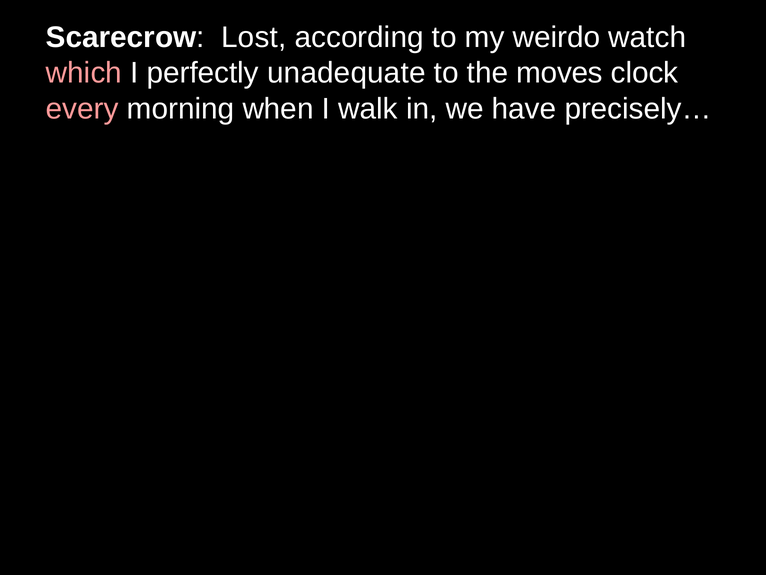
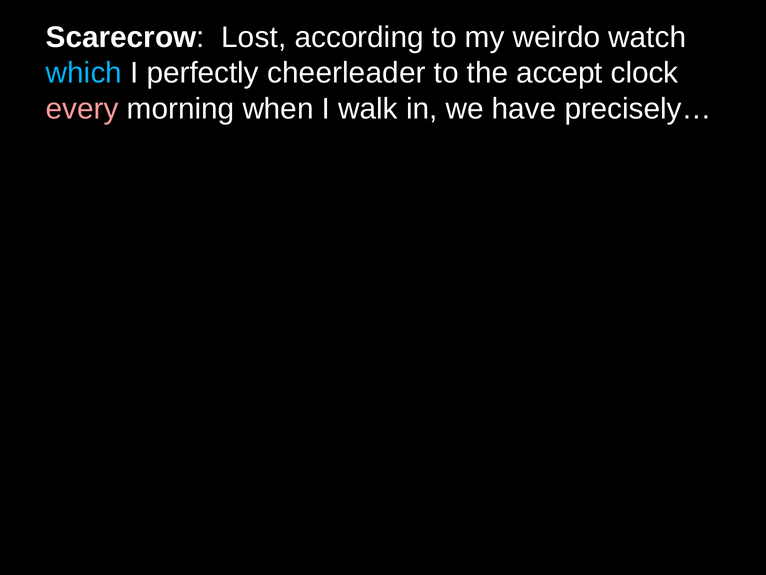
which colour: pink -> light blue
unadequate: unadequate -> cheerleader
moves: moves -> accept
